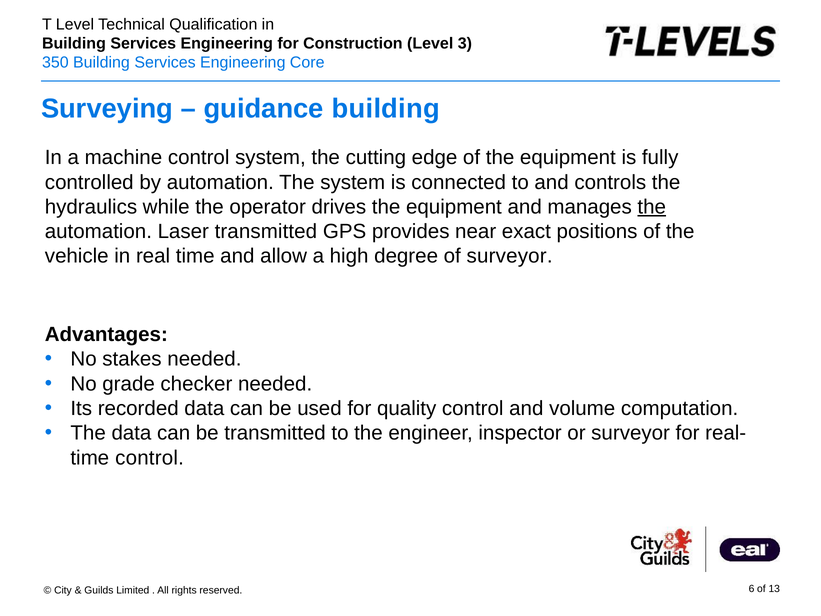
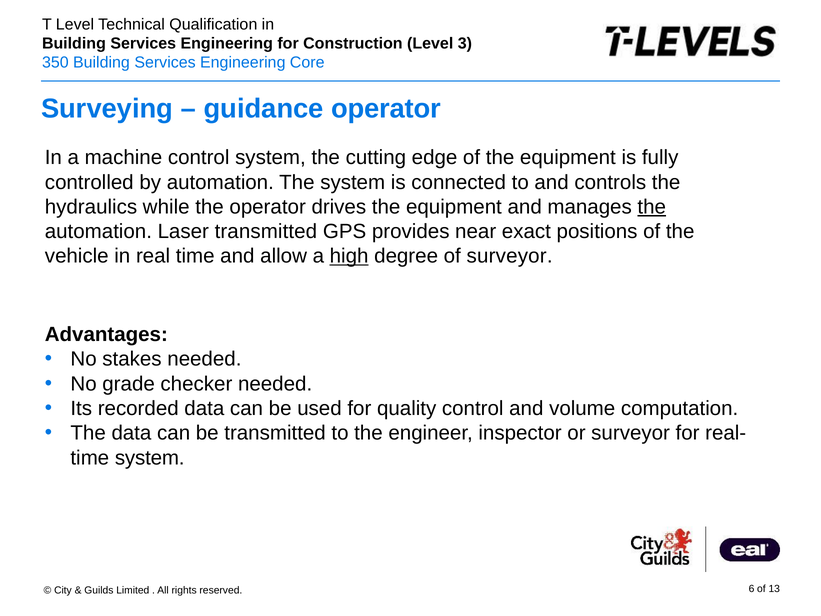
guidance building: building -> operator
high underline: none -> present
time control: control -> system
